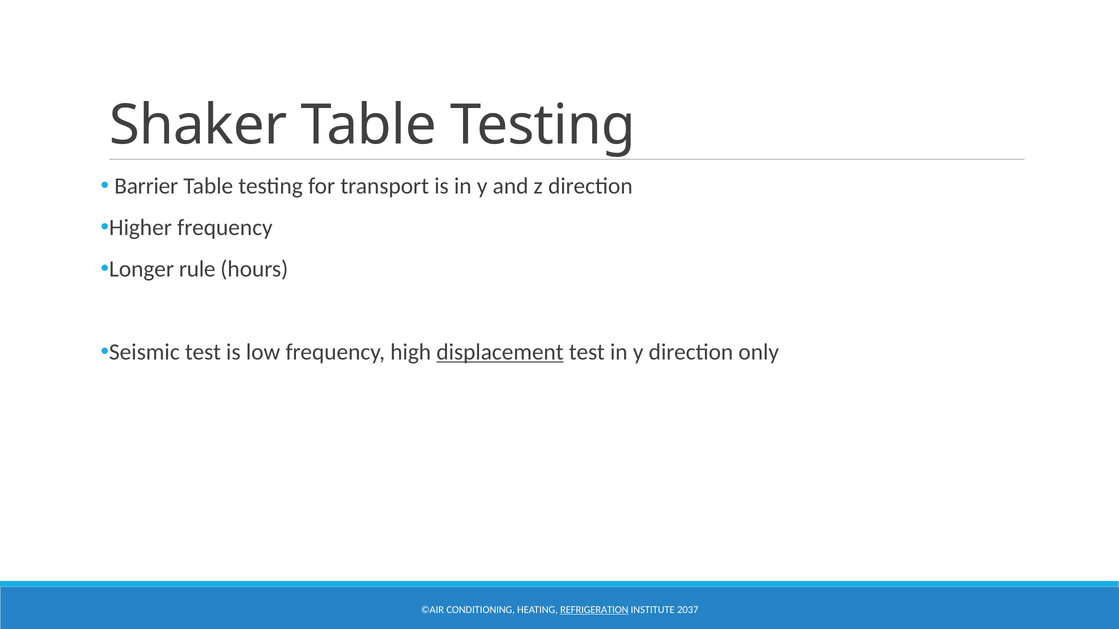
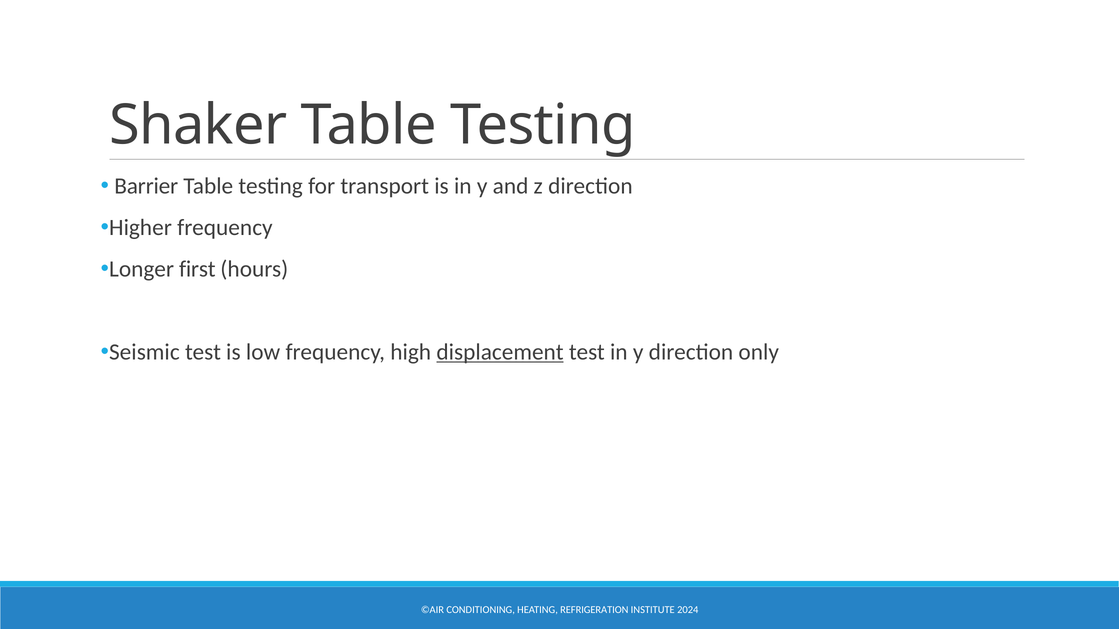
rule: rule -> first
REFRIGERATION underline: present -> none
2037: 2037 -> 2024
